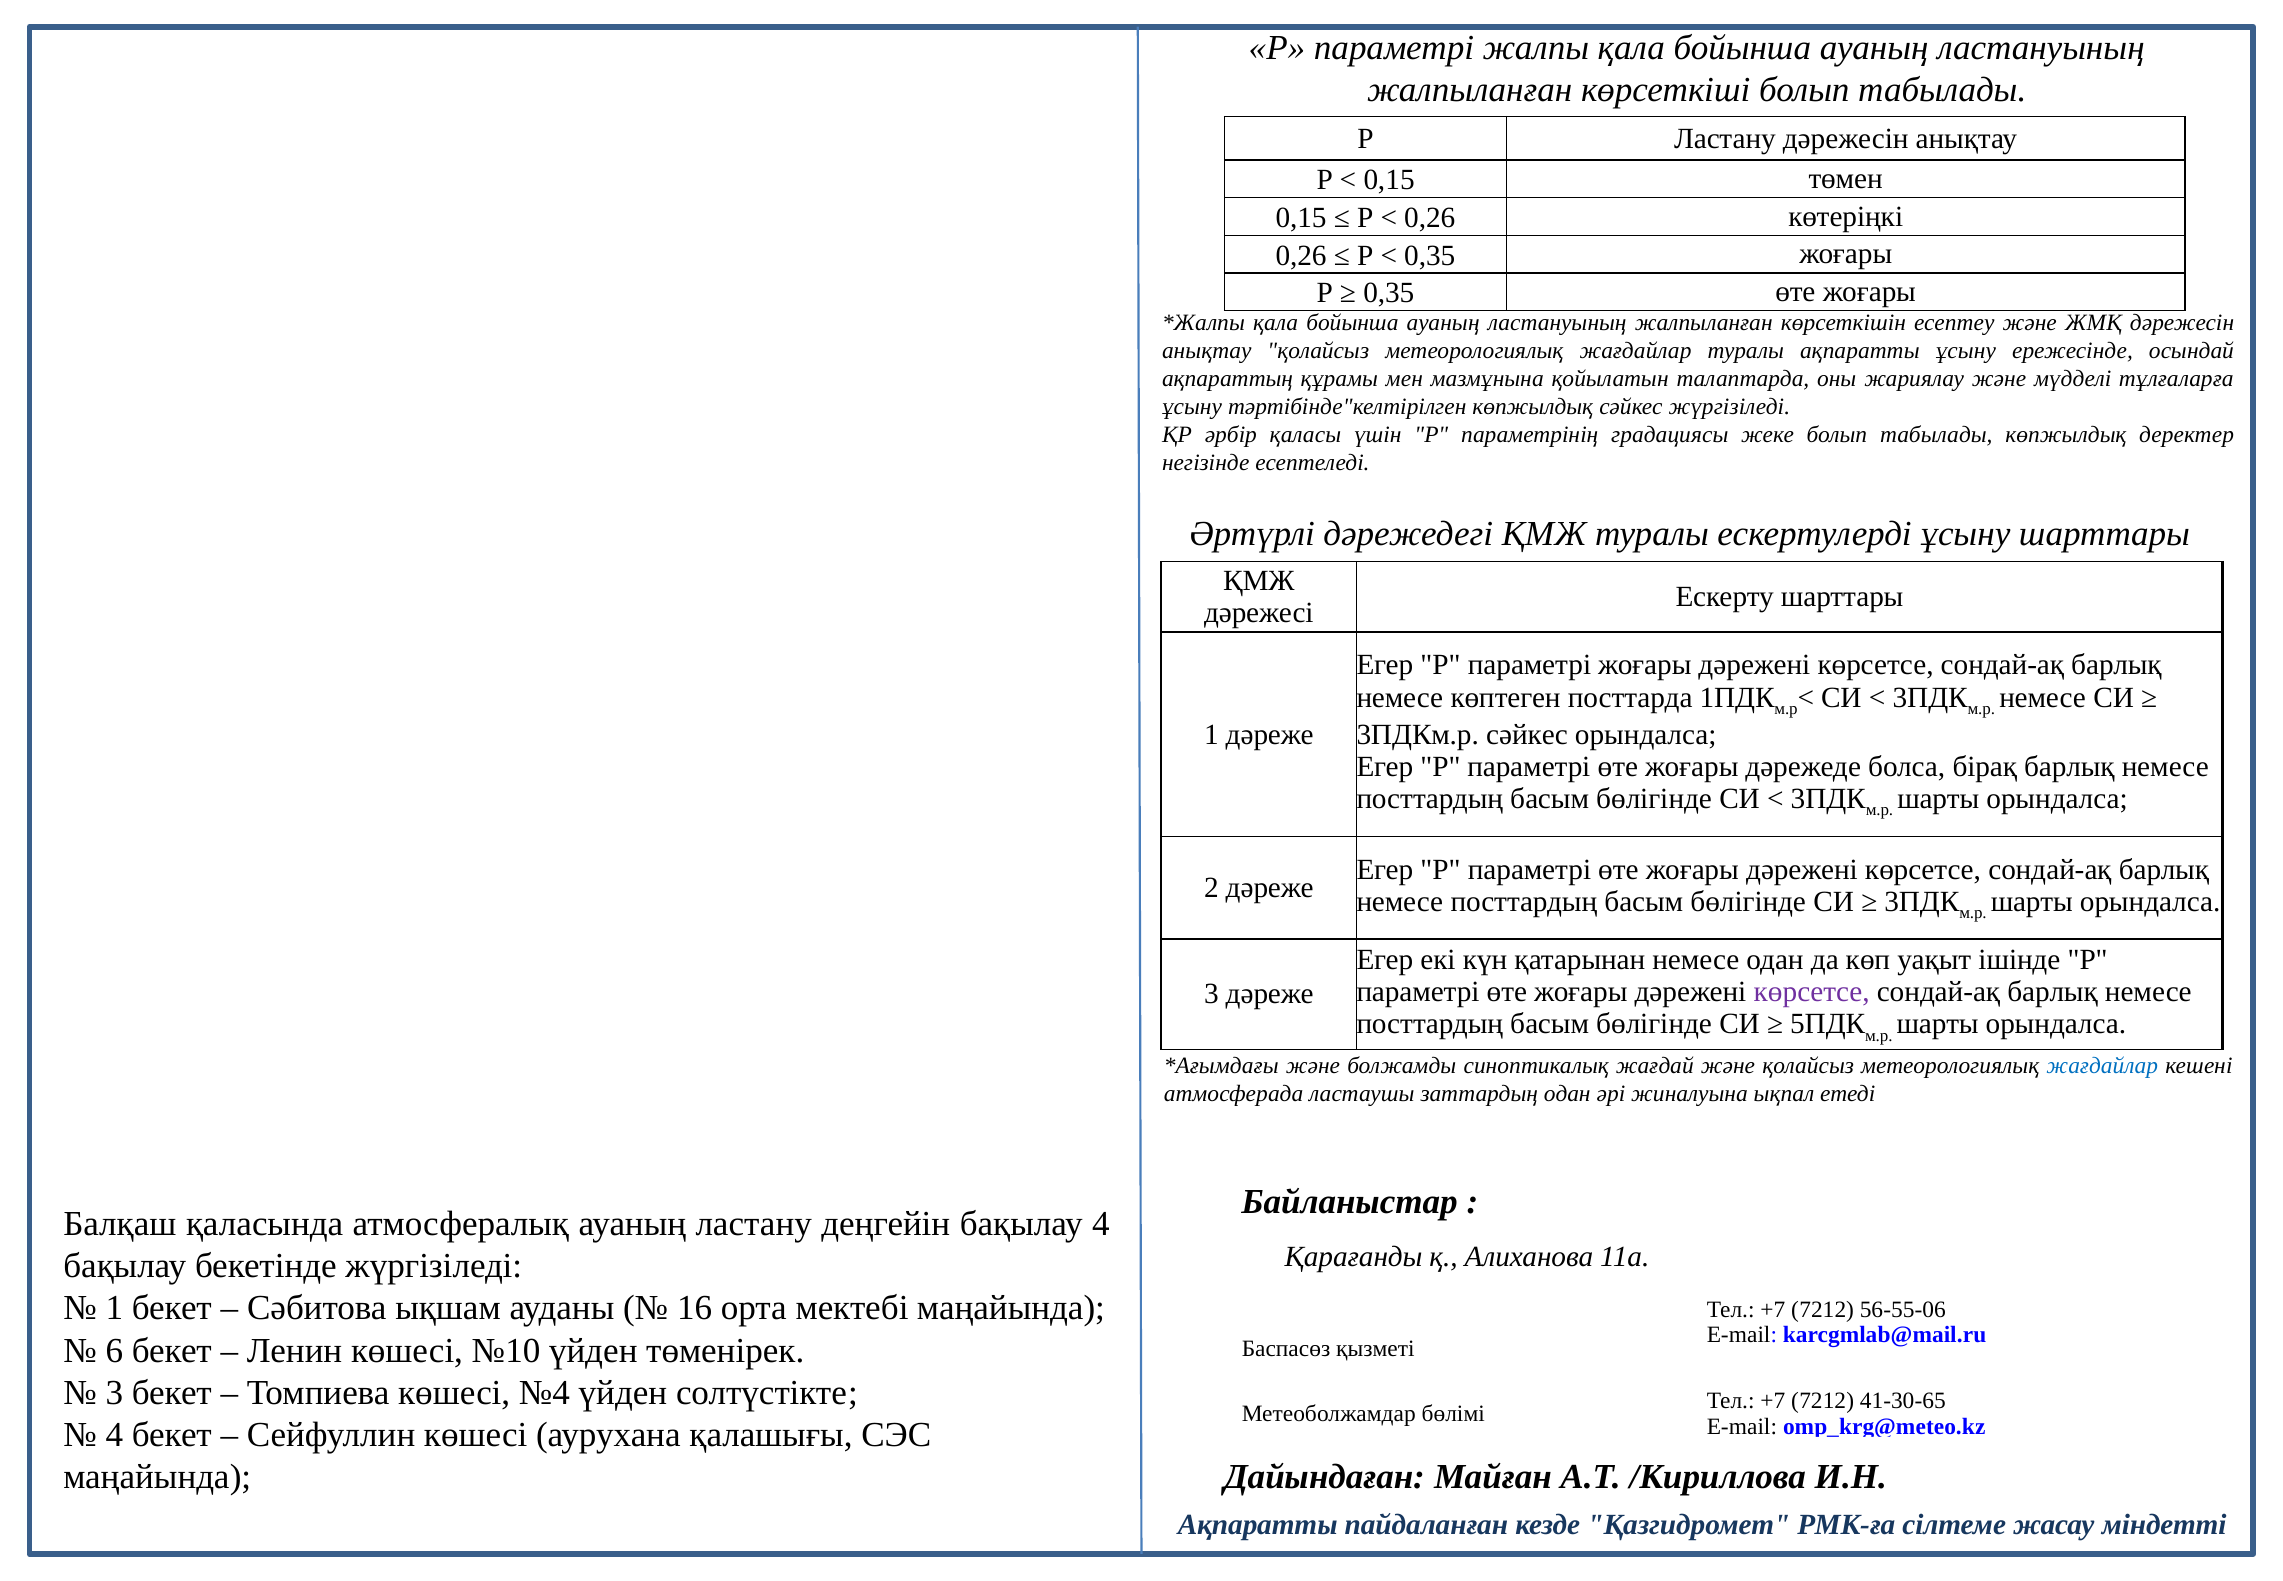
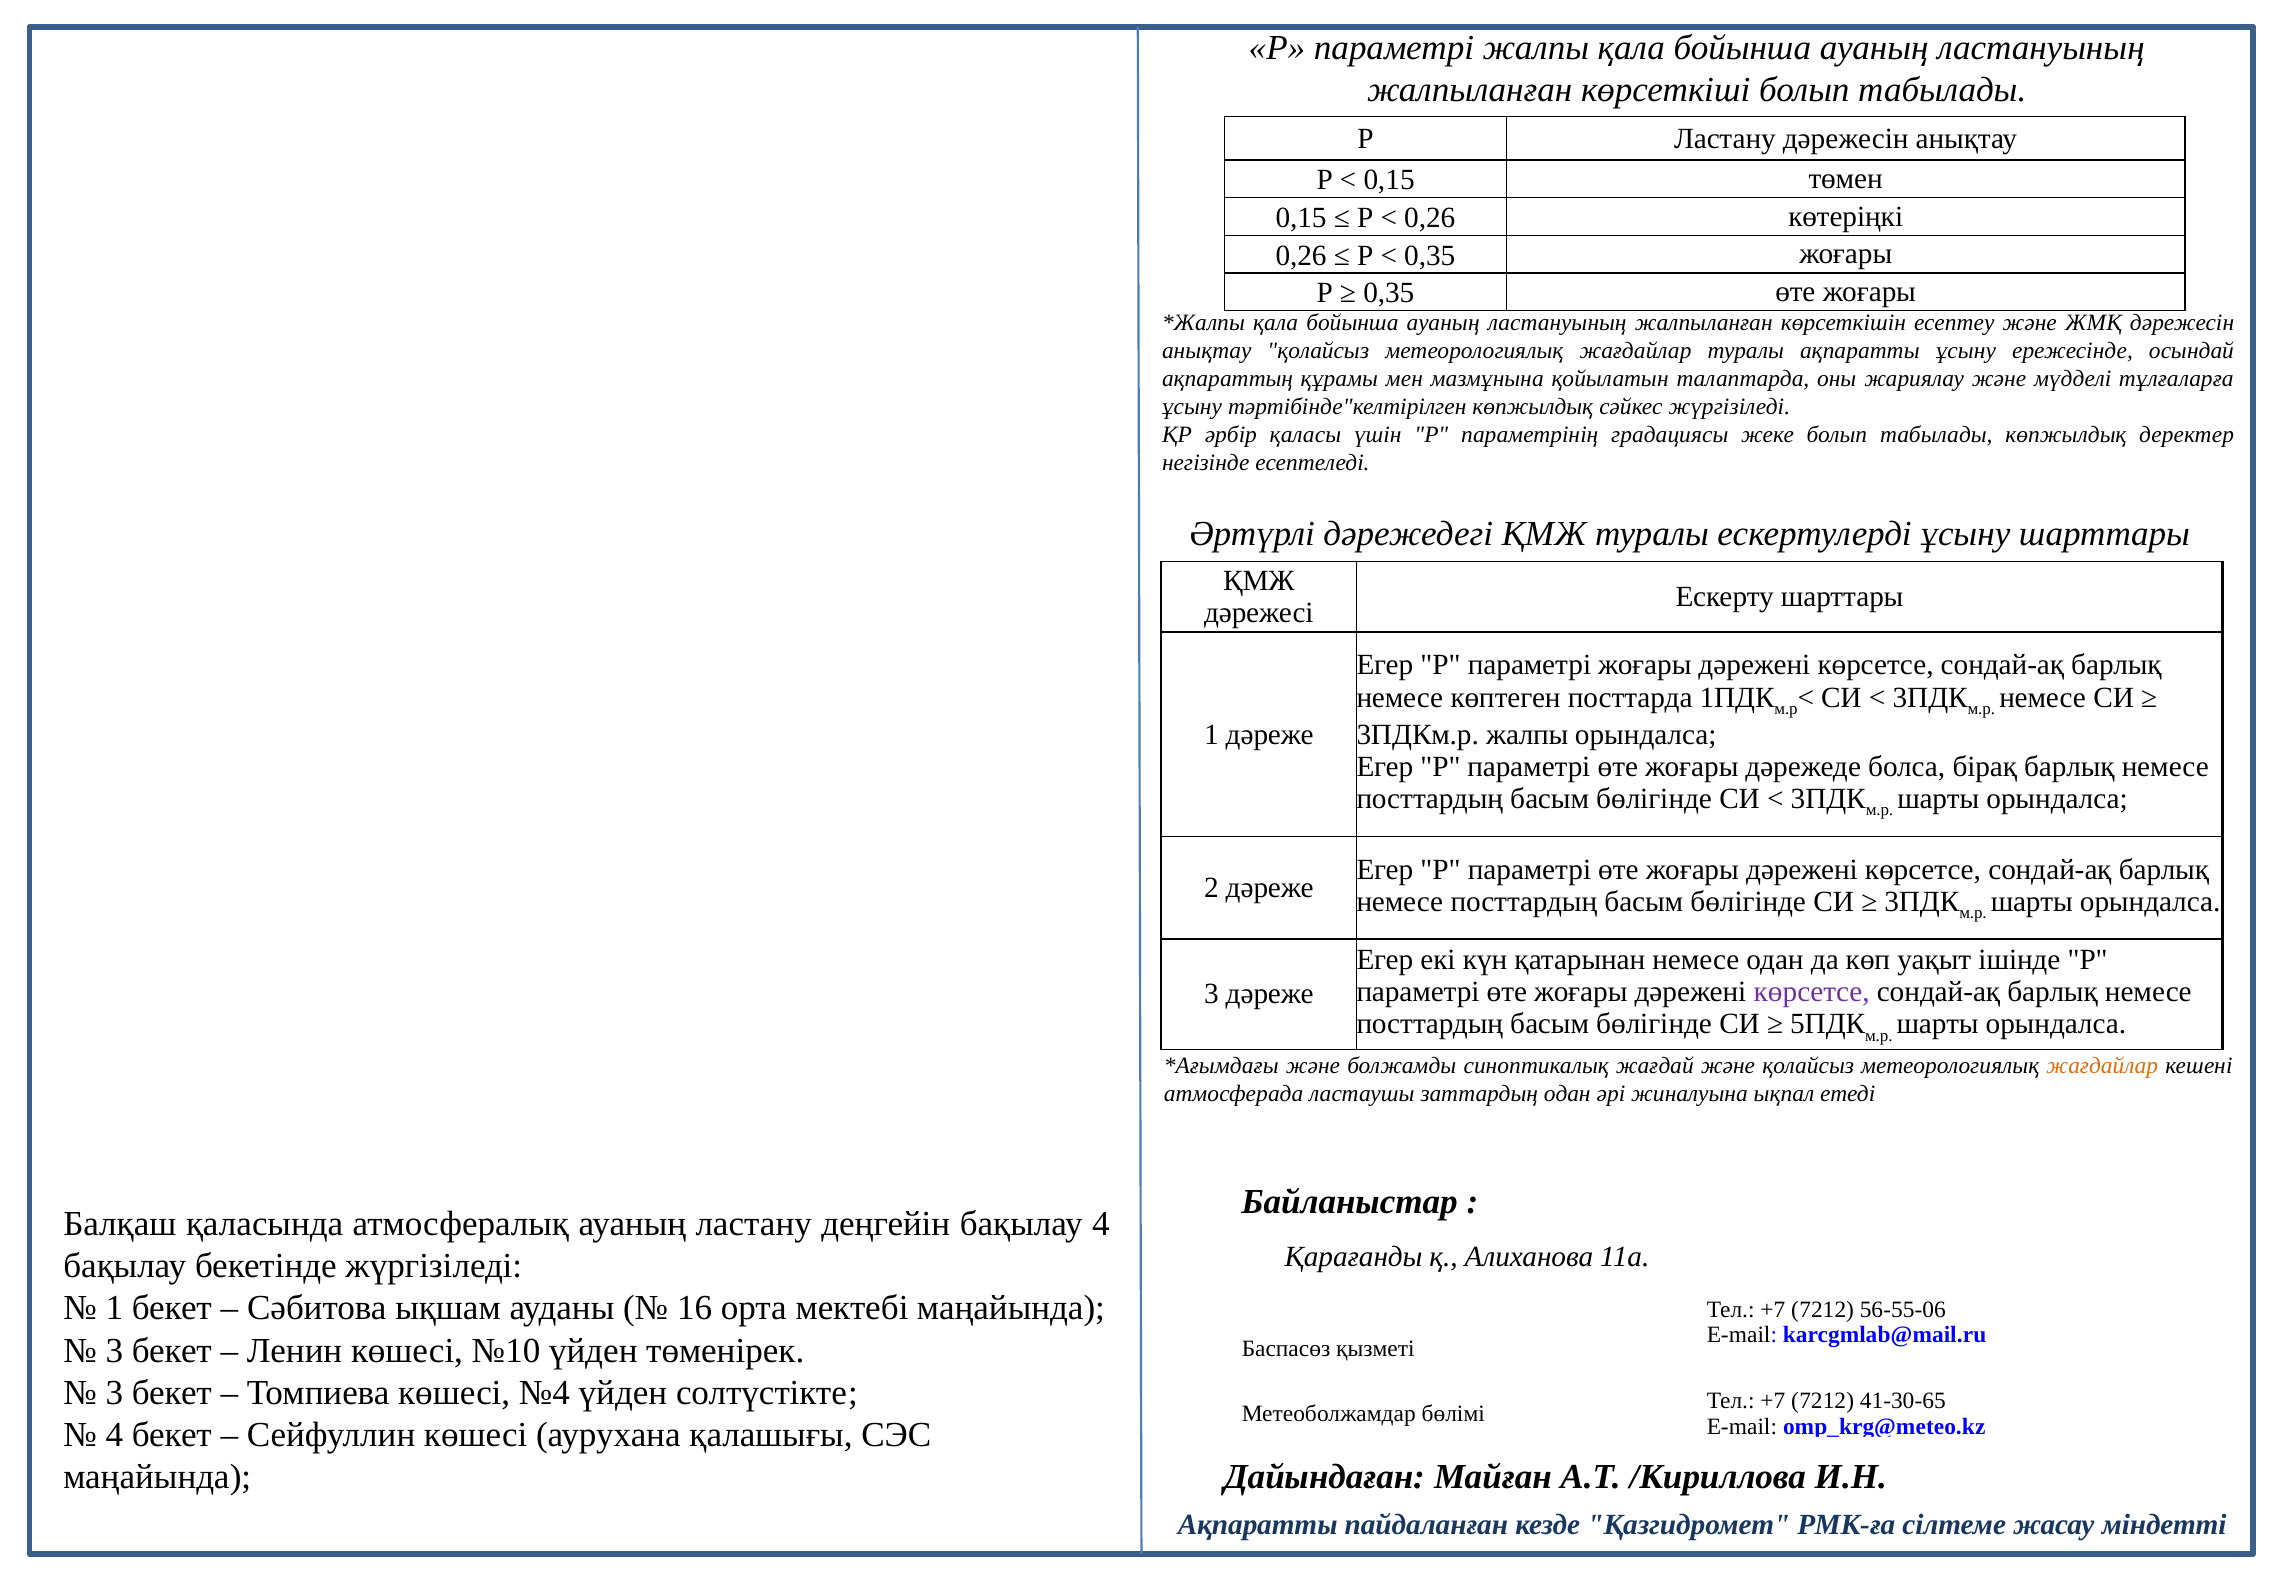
3ПДКм.р сәйкес: сәйкес -> жалпы
жағдайлар at (2102, 1066) colour: blue -> orange
6 at (114, 1350): 6 -> 3
